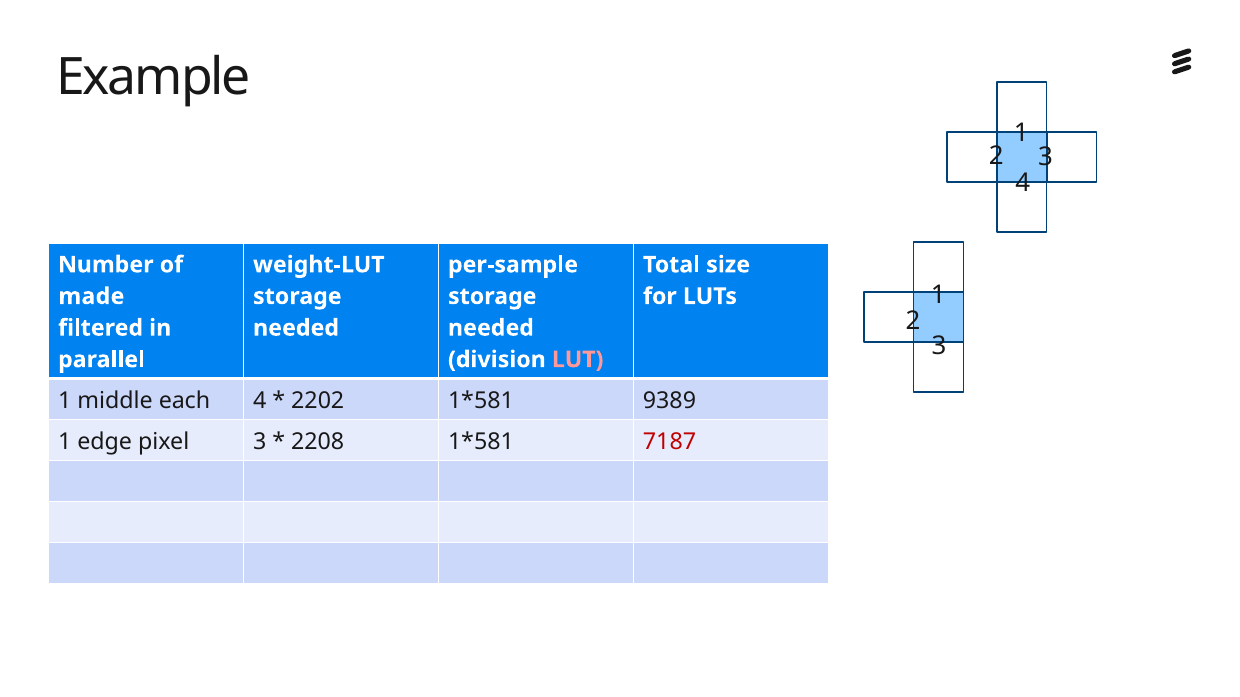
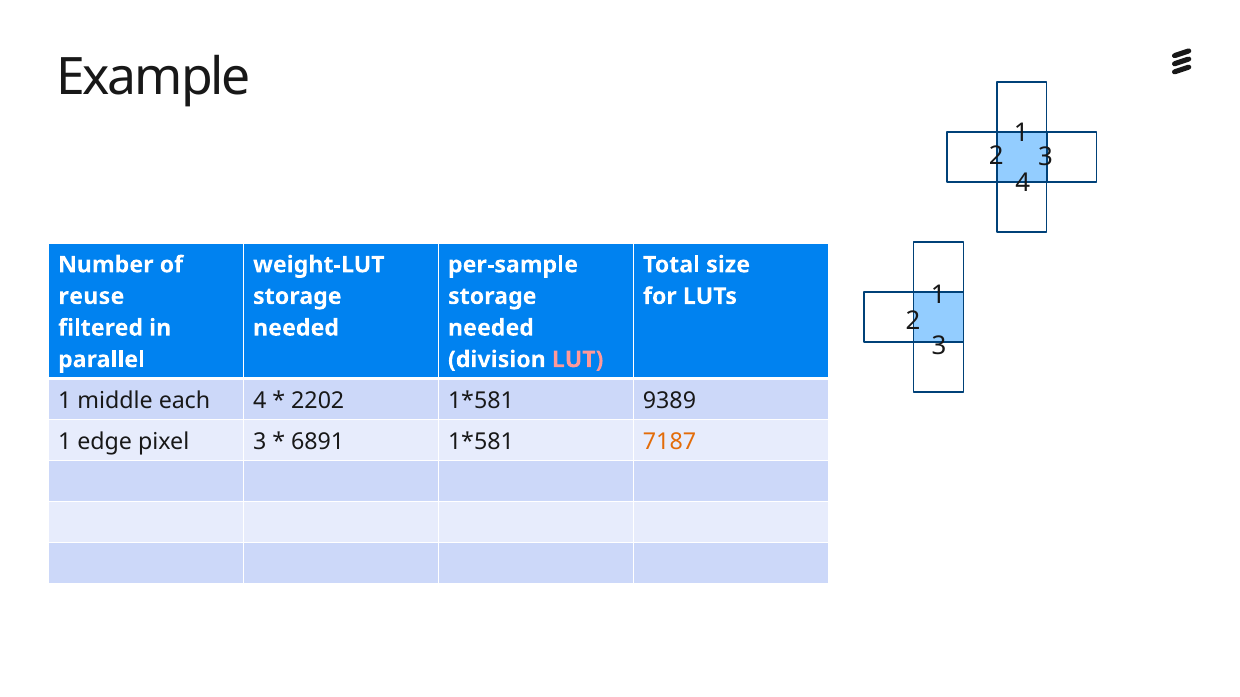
made: made -> reuse
2208: 2208 -> 6891
7187 colour: red -> orange
